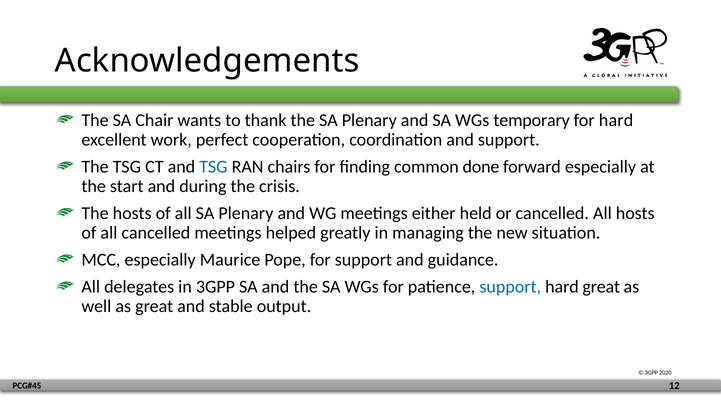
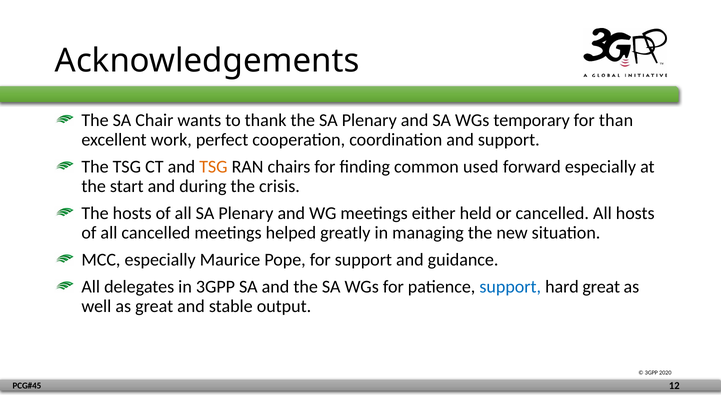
for hard: hard -> than
TSG at (213, 167) colour: blue -> orange
done: done -> used
